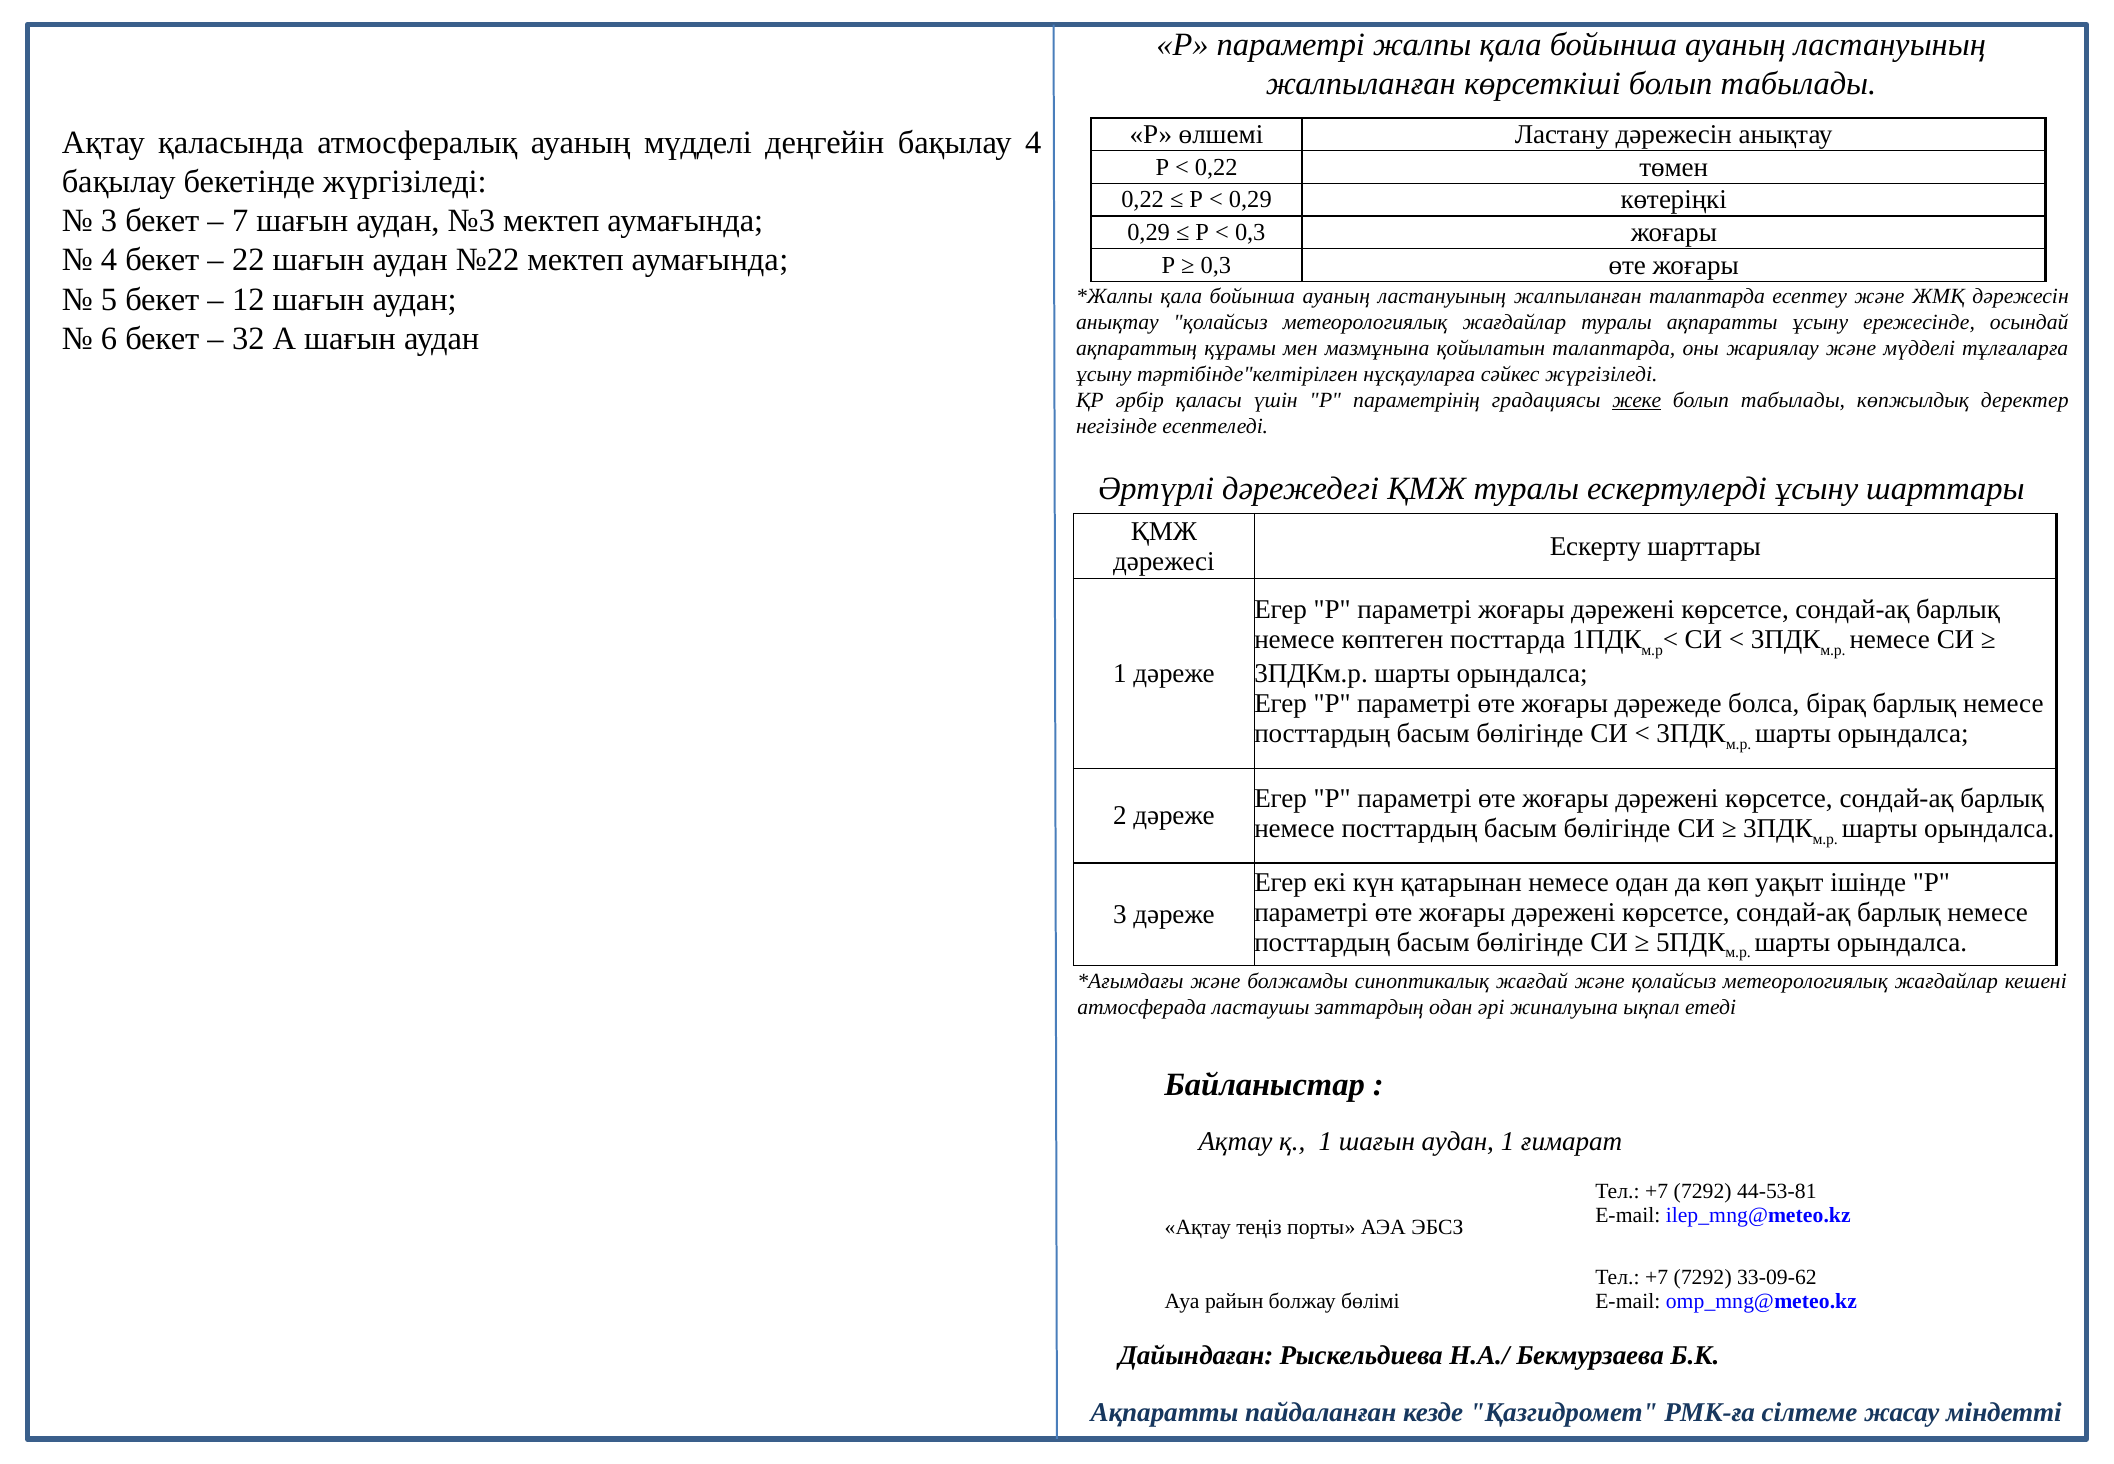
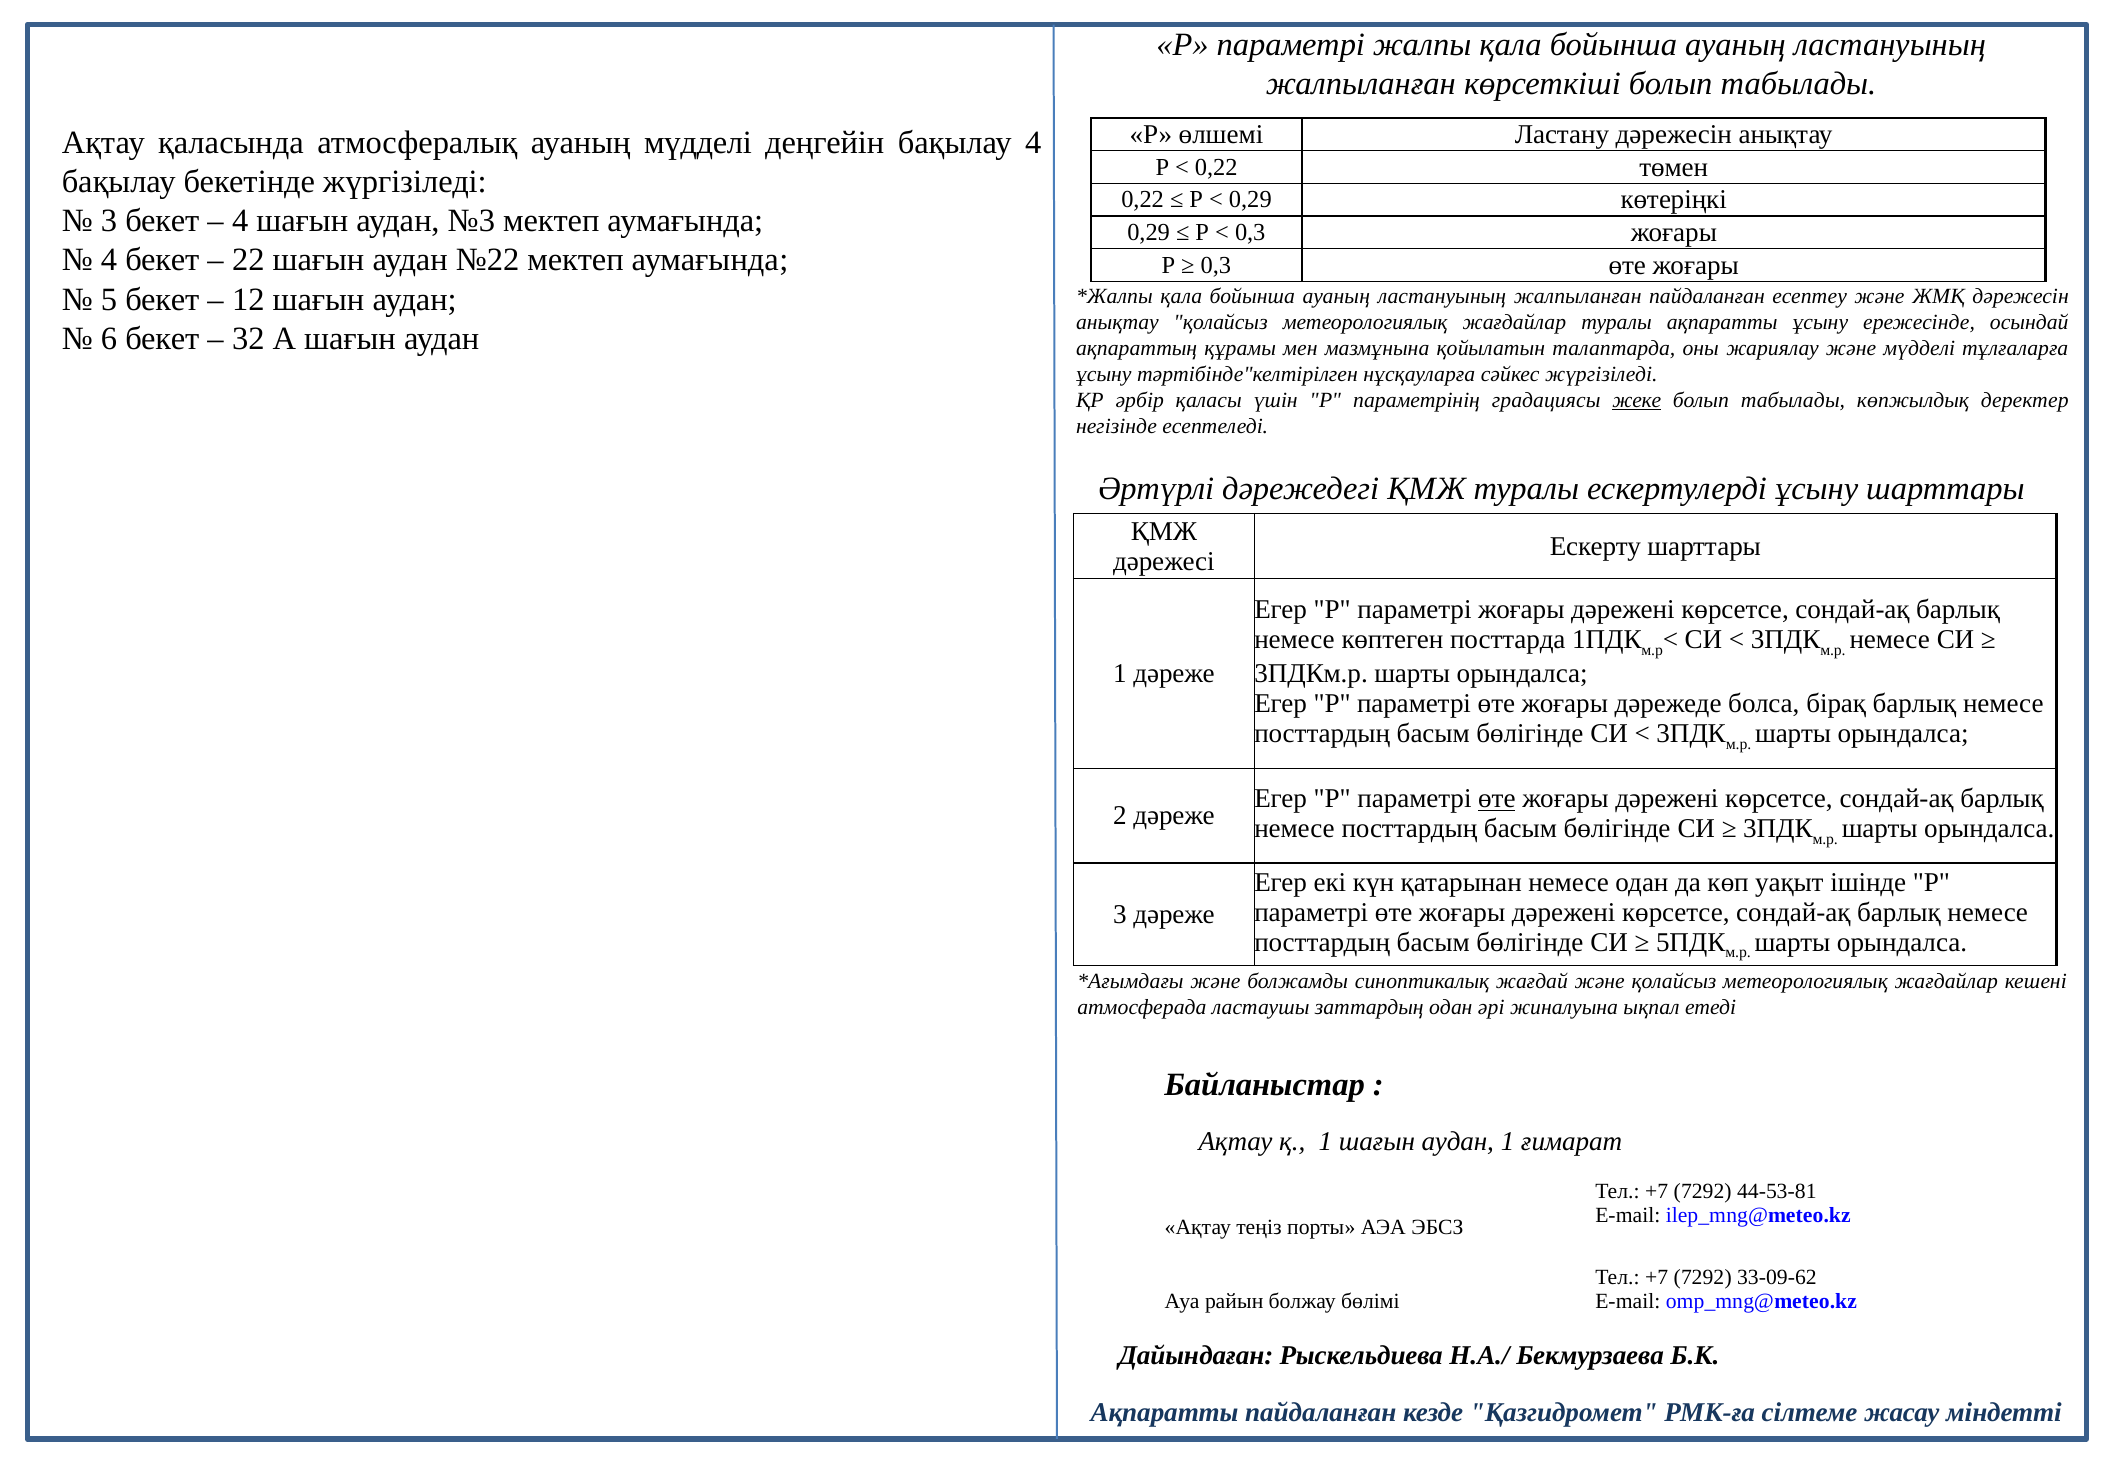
7 at (240, 221): 7 -> 4
жалпыланған талаптарда: талаптарда -> пайдаланған
өте at (1497, 798) underline: none -> present
